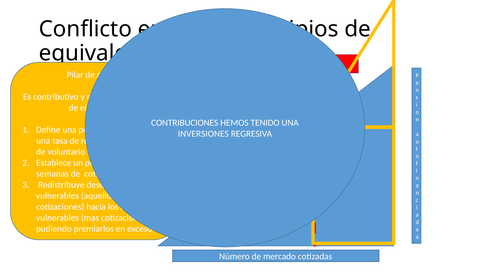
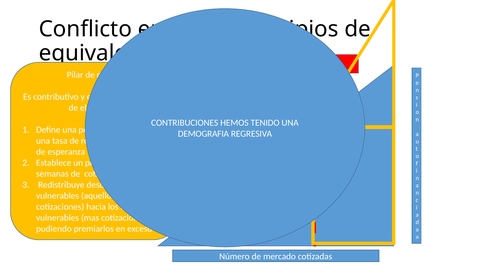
INVERSIONES: INVERSIONES -> DEMOGRAFIA
voluntario: voluntario -> esperanza
